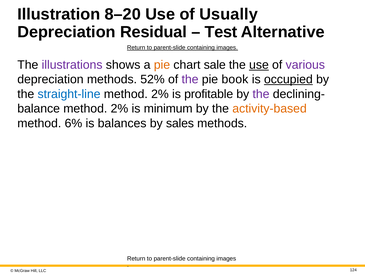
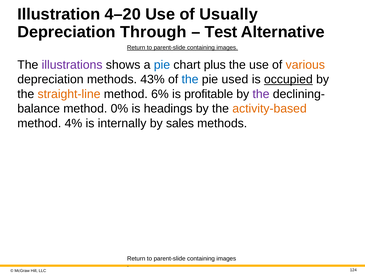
8–20: 8–20 -> 4–20
Residual: Residual -> Through
pie at (162, 65) colour: orange -> blue
sale: sale -> plus
use at (259, 65) underline: present -> none
various colour: purple -> orange
52%: 52% -> 43%
the at (190, 79) colour: purple -> blue
book: book -> used
straight-line colour: blue -> orange
2% at (160, 94): 2% -> 6%
2% at (119, 109): 2% -> 0%
minimum: minimum -> headings
6%: 6% -> 4%
balances: balances -> internally
